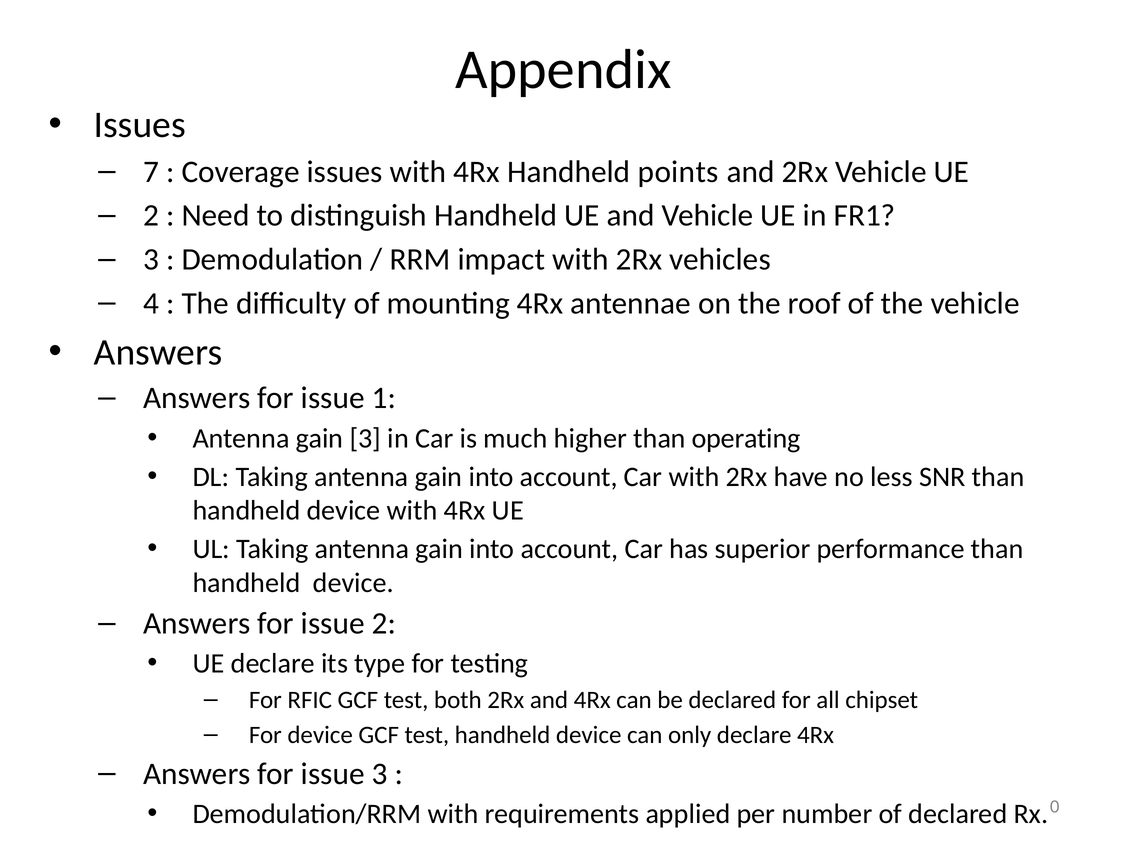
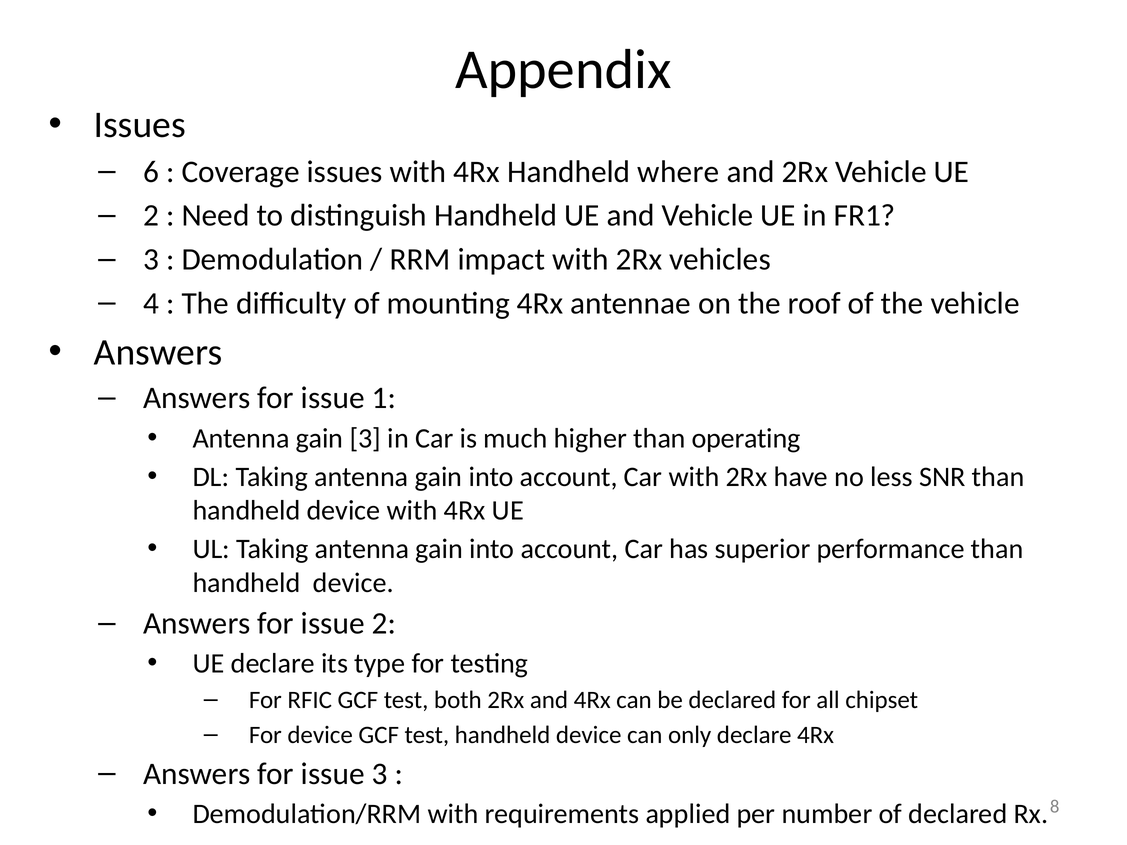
7: 7 -> 6
points: points -> where
0: 0 -> 8
